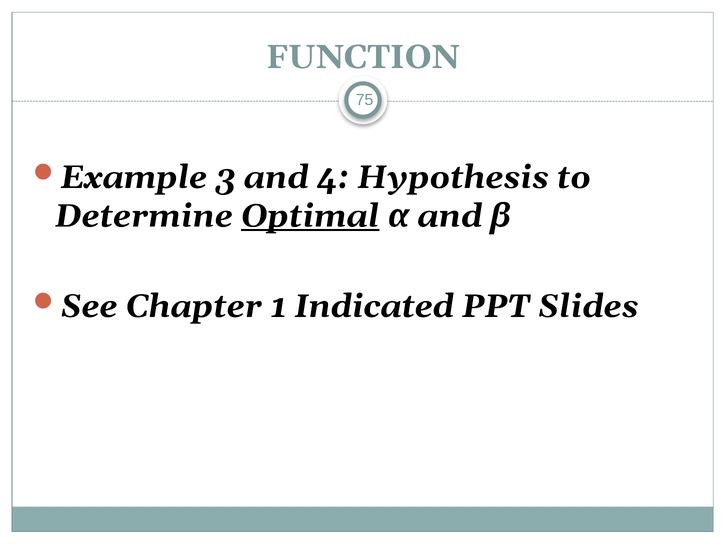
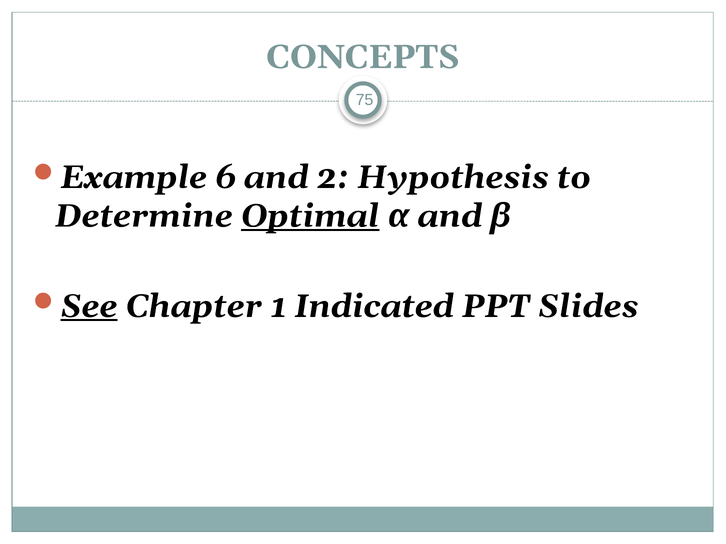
FUNCTION: FUNCTION -> CONCEPTS
3: 3 -> 6
4: 4 -> 2
See underline: none -> present
